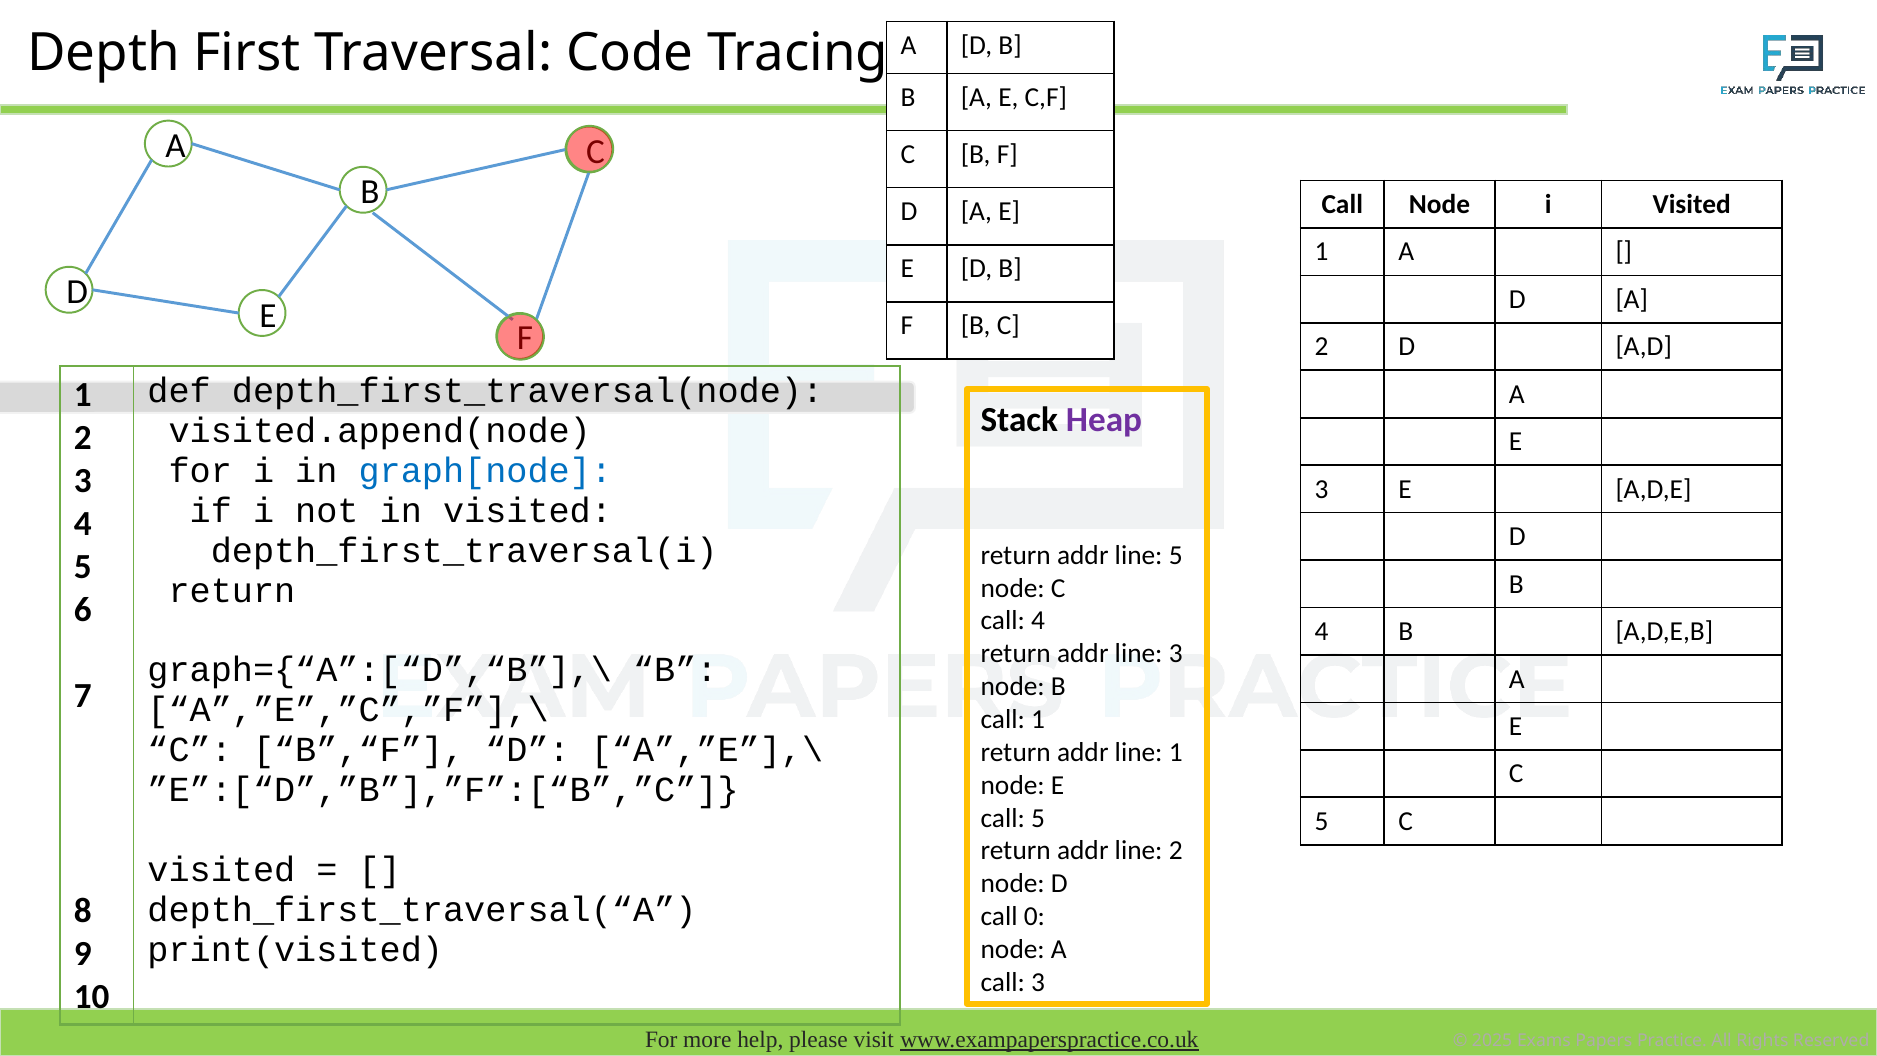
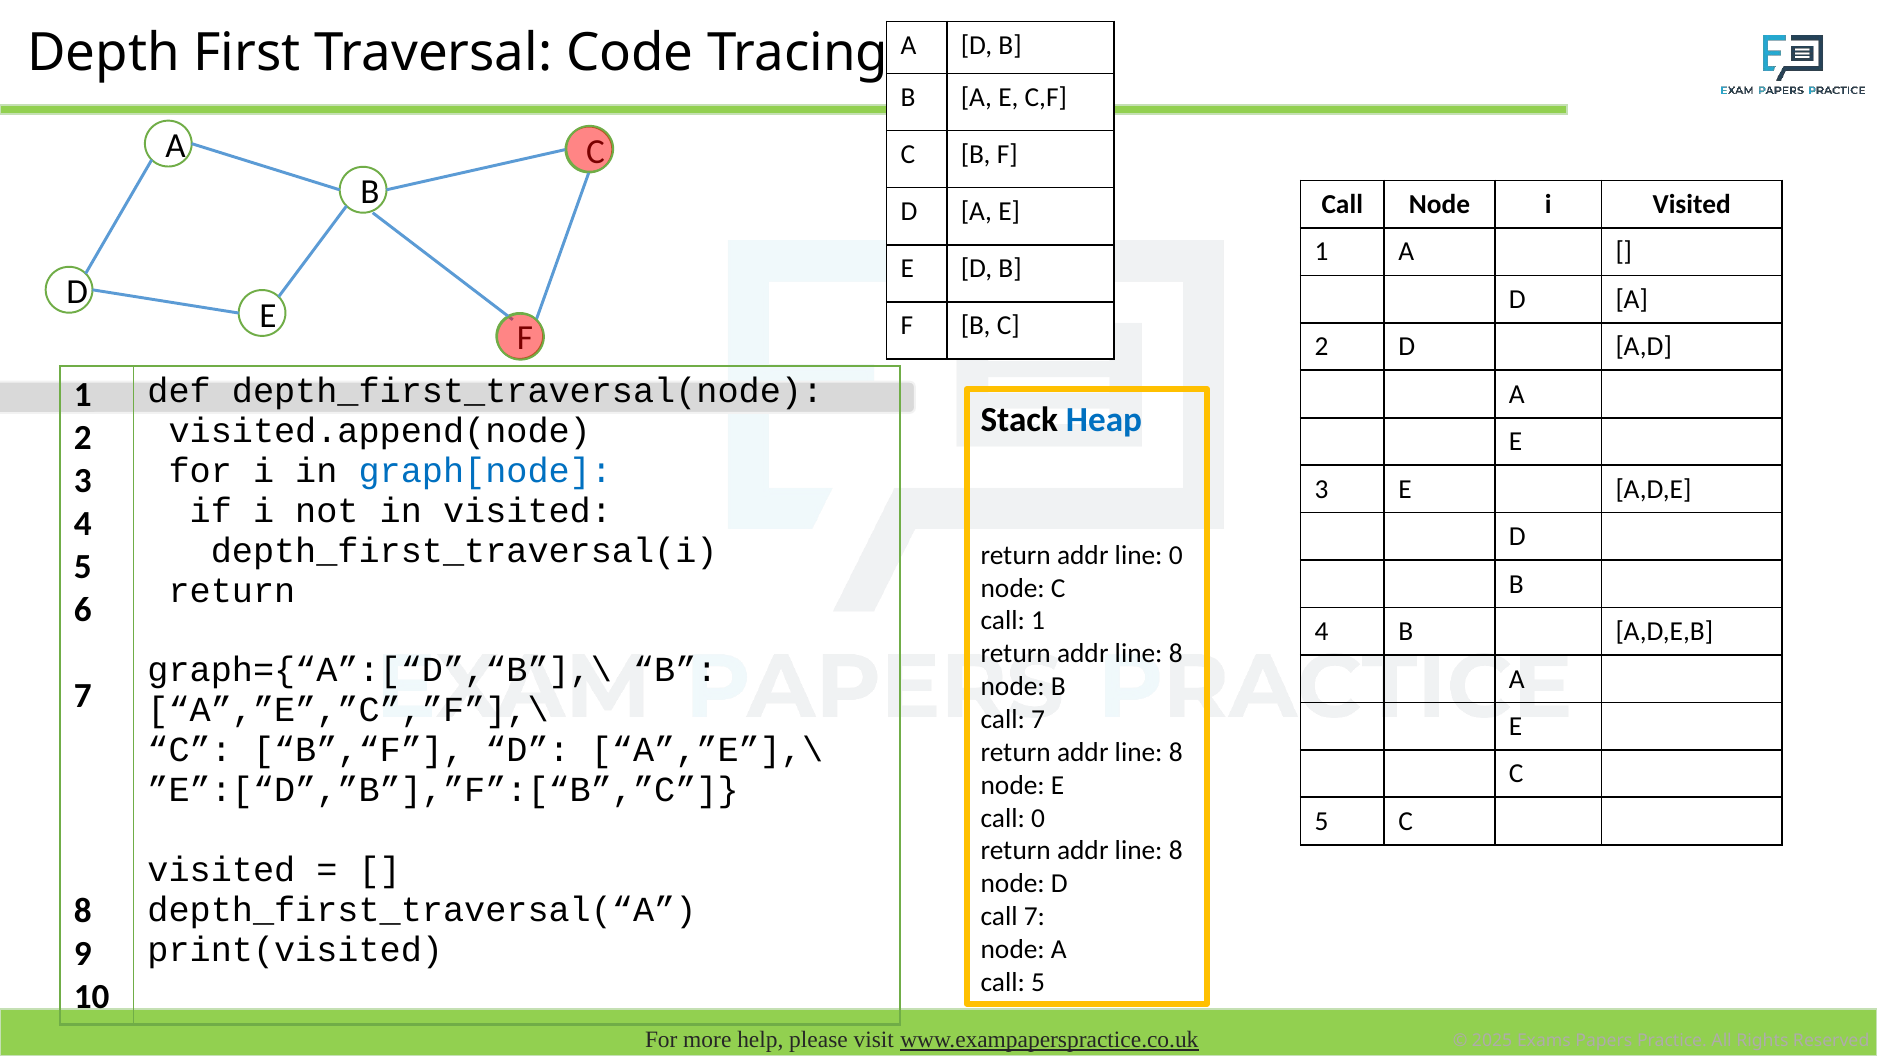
Heap colour: purple -> blue
line 5: 5 -> 0
call 4: 4 -> 1
3 at (1176, 654): 3 -> 8
1 at (1038, 719): 1 -> 7
1 at (1176, 752): 1 -> 8
call 5: 5 -> 0
2 at (1176, 851): 2 -> 8
0 at (1034, 917): 0 -> 7
call 3: 3 -> 5
